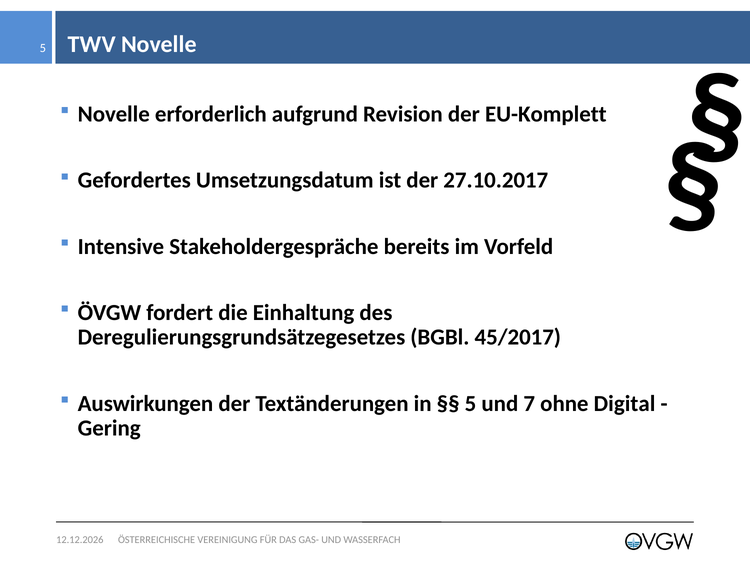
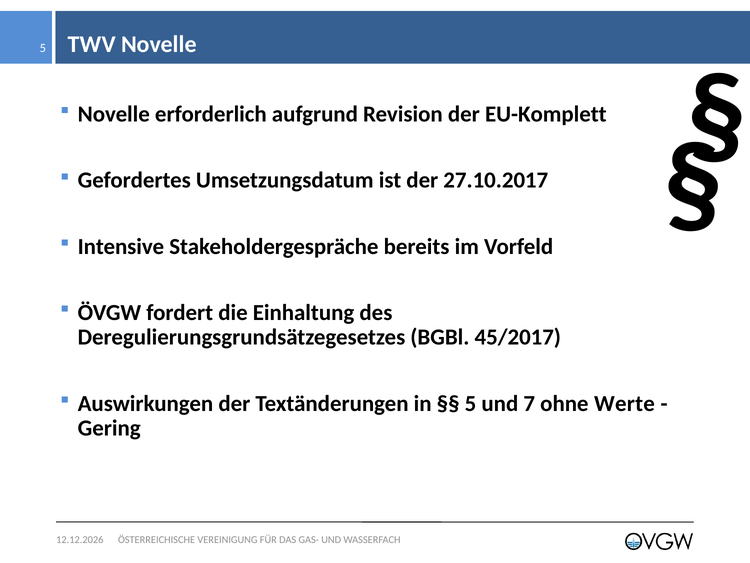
Digital: Digital -> Werte
